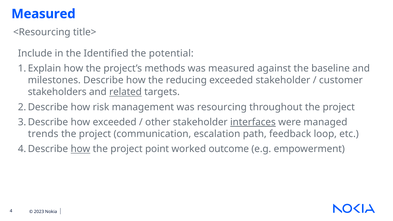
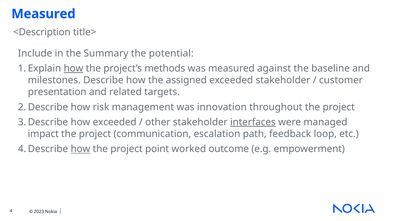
<Resourcing: <Resourcing -> <Description
Identified: Identified -> Summary
how at (73, 68) underline: none -> present
reducing: reducing -> assigned
stakeholders: stakeholders -> presentation
related underline: present -> none
resourcing: resourcing -> innovation
trends: trends -> impact
